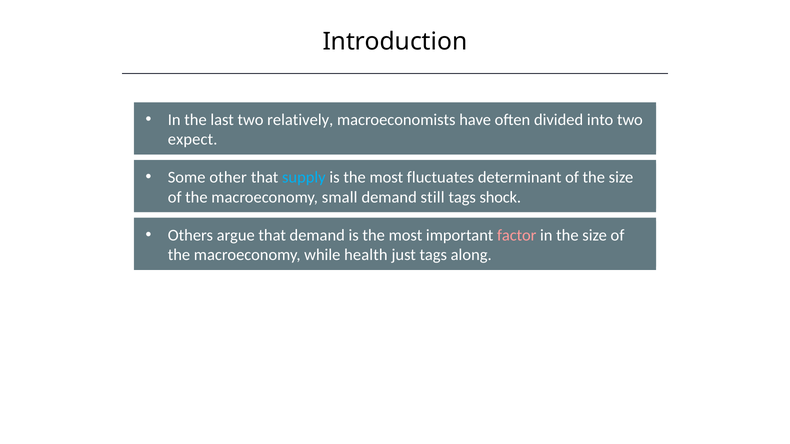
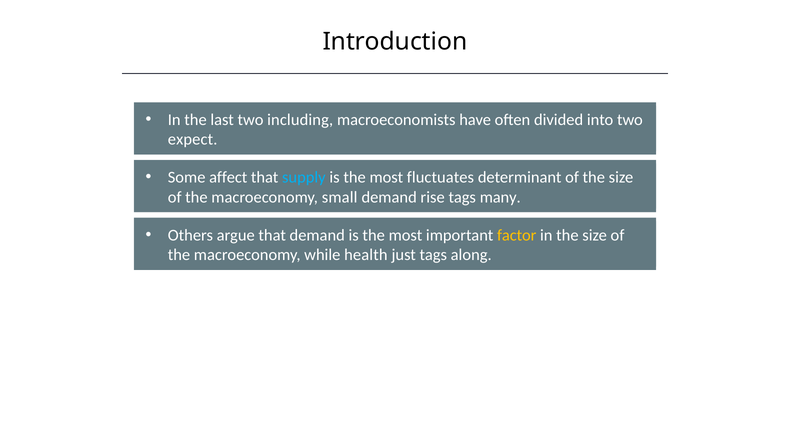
relatively: relatively -> including
other: other -> affect
still: still -> rise
shock: shock -> many
factor colour: pink -> yellow
